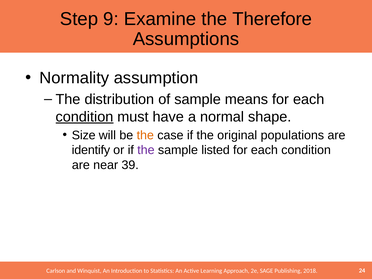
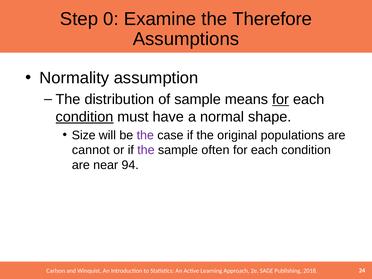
9: 9 -> 0
for at (281, 99) underline: none -> present
the at (145, 135) colour: orange -> purple
identify: identify -> cannot
listed: listed -> often
39: 39 -> 94
